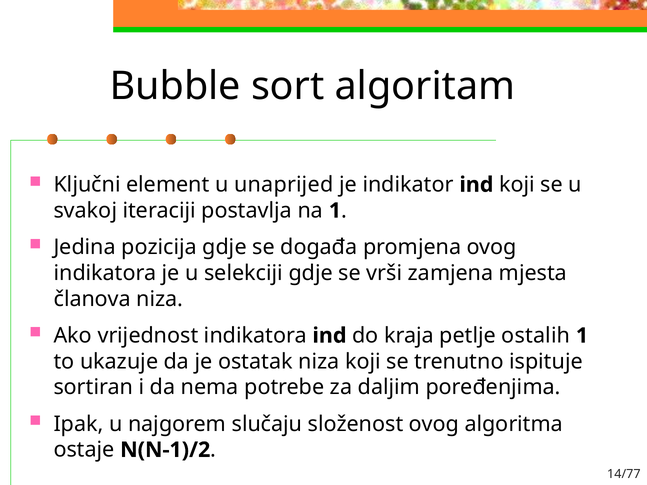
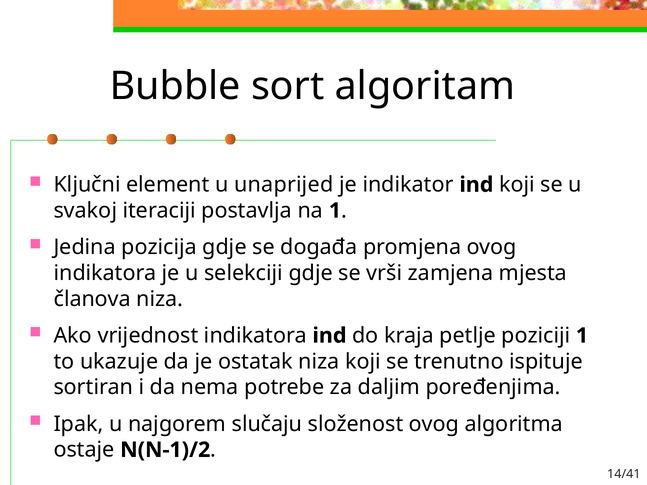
ostalih: ostalih -> poziciji
14/77: 14/77 -> 14/41
